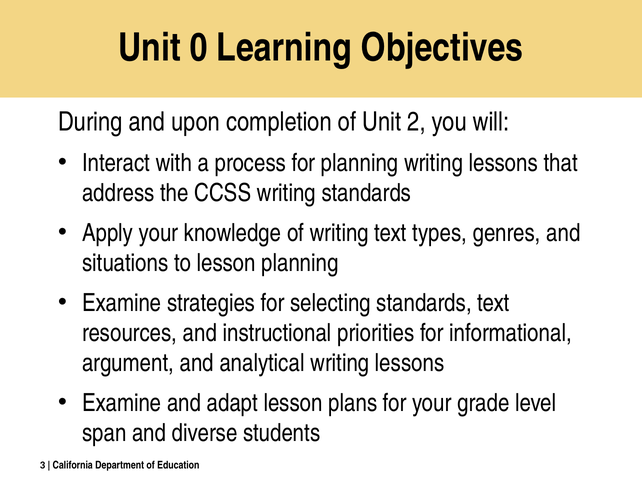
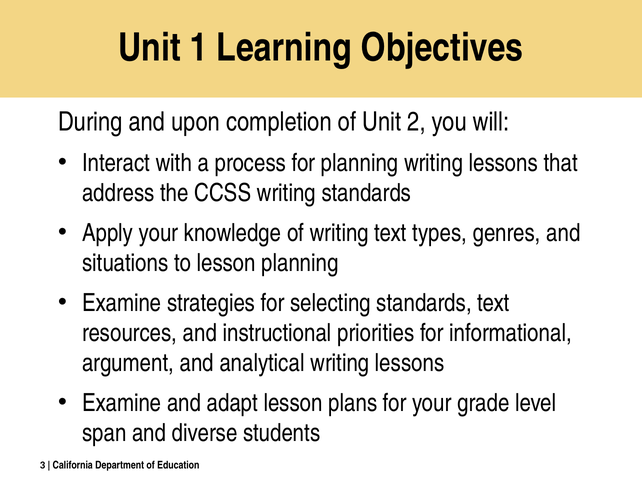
0: 0 -> 1
